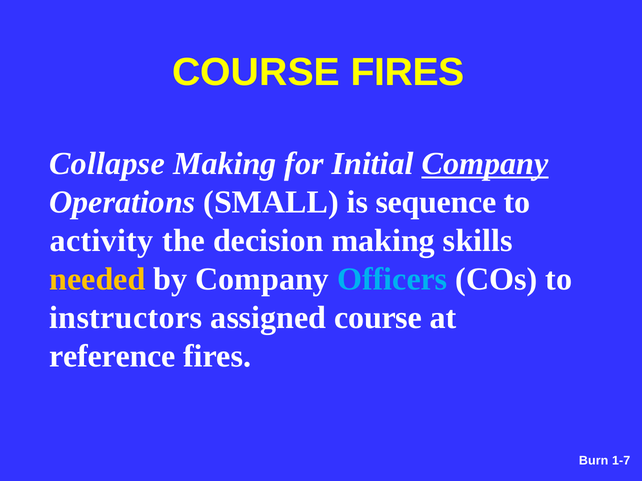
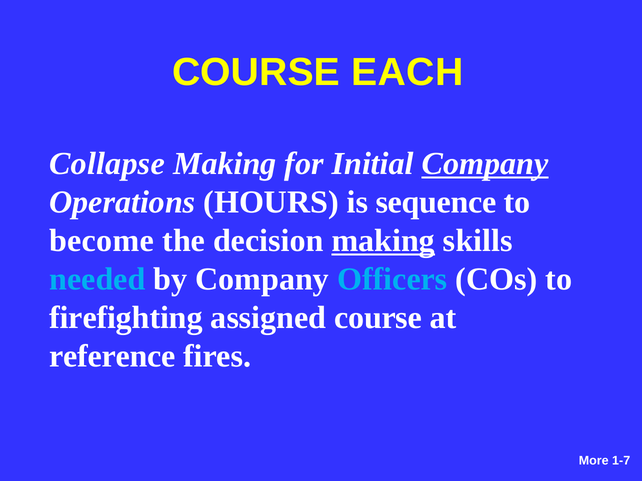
COURSE FIRES: FIRES -> EACH
SMALL: SMALL -> HOURS
activity: activity -> become
making at (383, 241) underline: none -> present
needed colour: yellow -> light blue
instructors: instructors -> firefighting
Burn: Burn -> More
